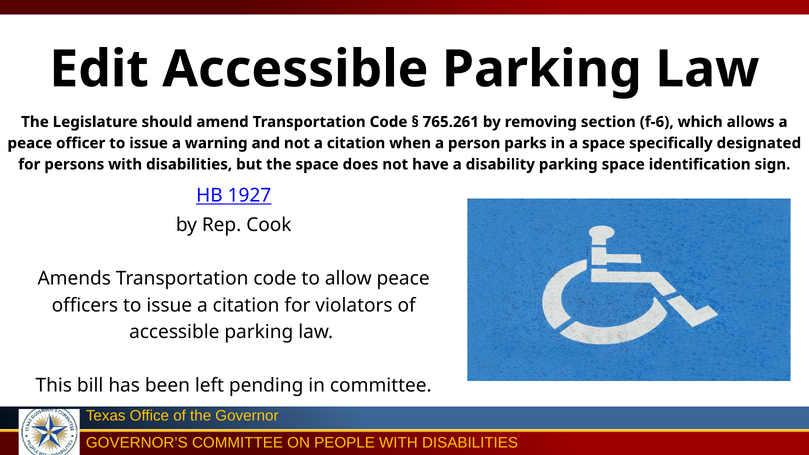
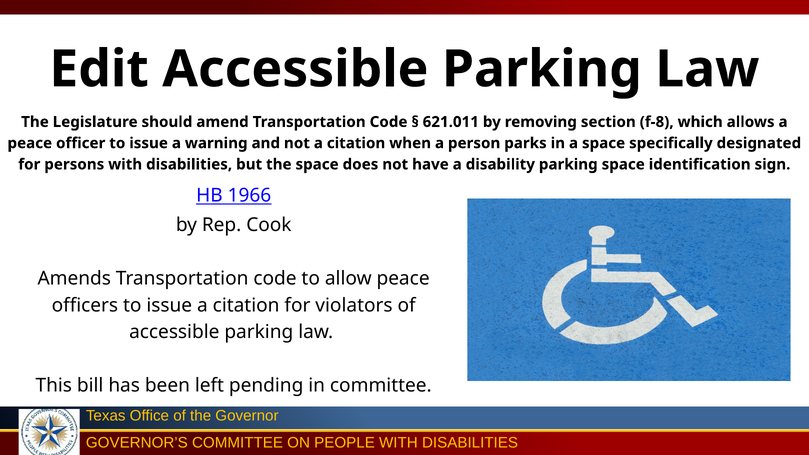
765.261: 765.261 -> 621.011
f-6: f-6 -> f-8
1927: 1927 -> 1966
